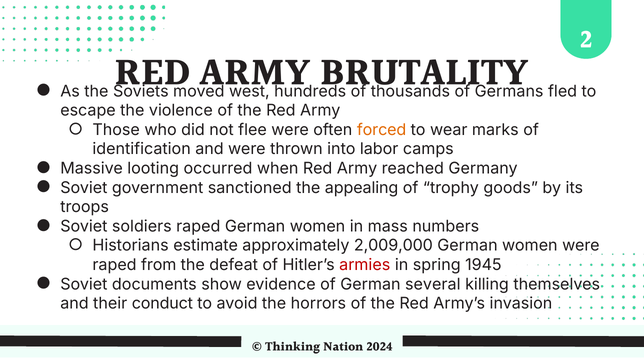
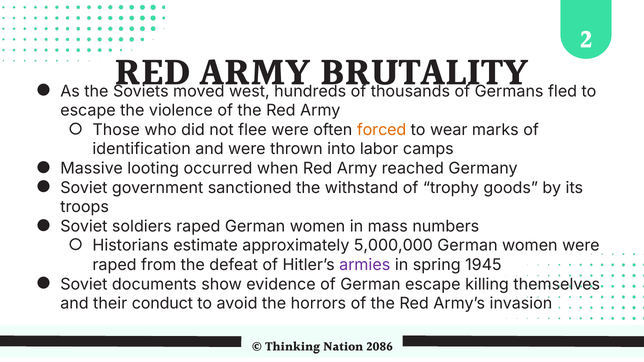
appealing: appealing -> withstand
2,009,000: 2,009,000 -> 5,000,000
armies colour: red -> purple
German several: several -> escape
2024: 2024 -> 2086
